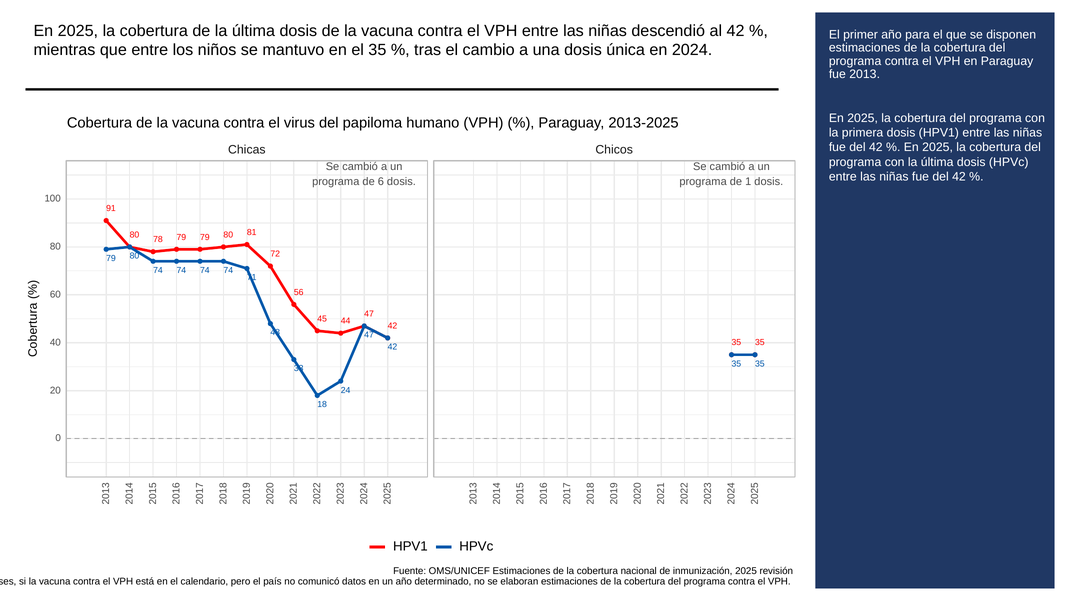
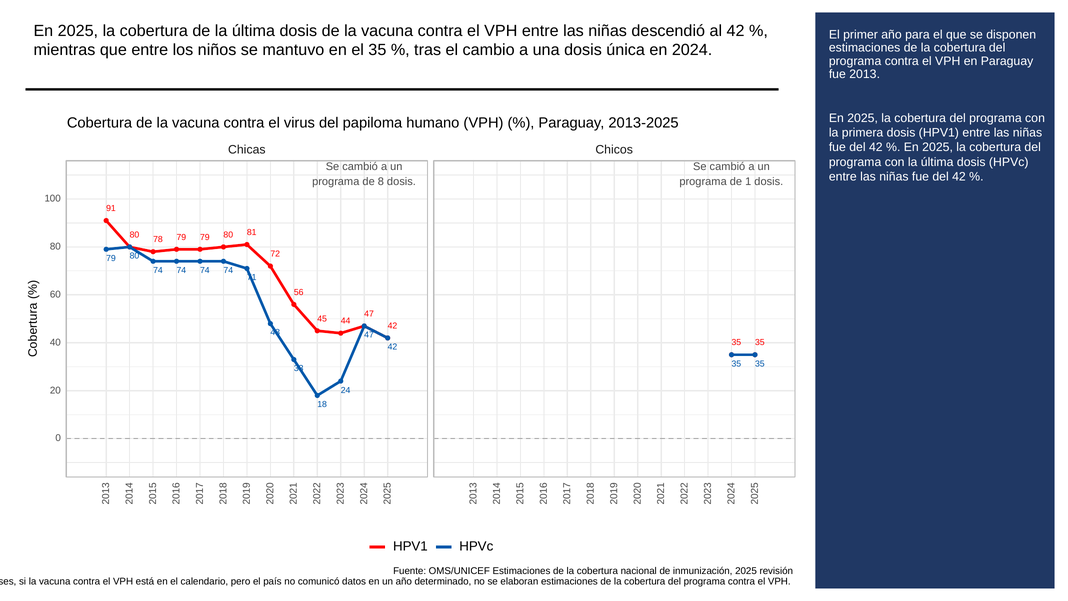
de 6: 6 -> 8
